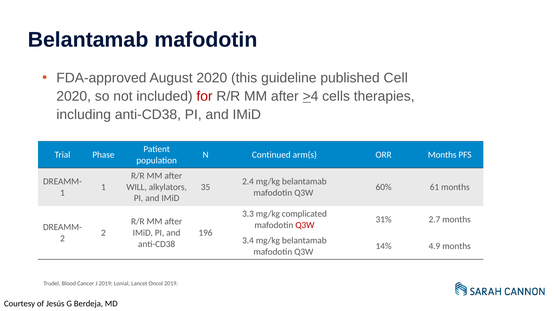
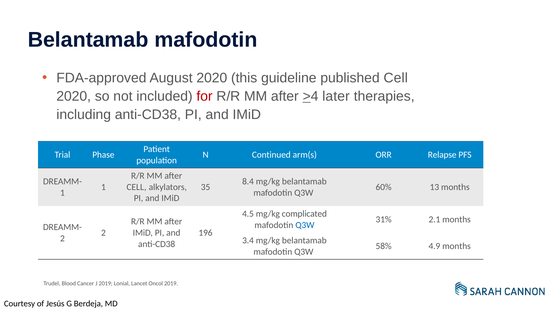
cells: cells -> later
ORR Months: Months -> Relapse
2.4: 2.4 -> 8.4
WILL at (137, 187): WILL -> CELL
61: 61 -> 13
3.3: 3.3 -> 4.5
2.7: 2.7 -> 2.1
Q3W at (305, 225) colour: red -> blue
14%: 14% -> 58%
